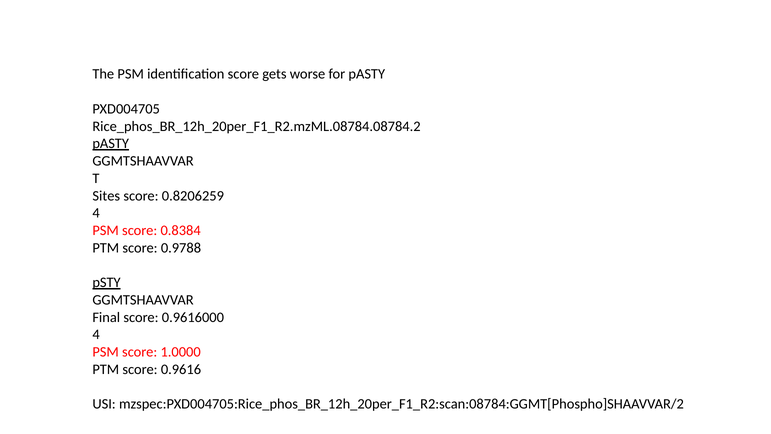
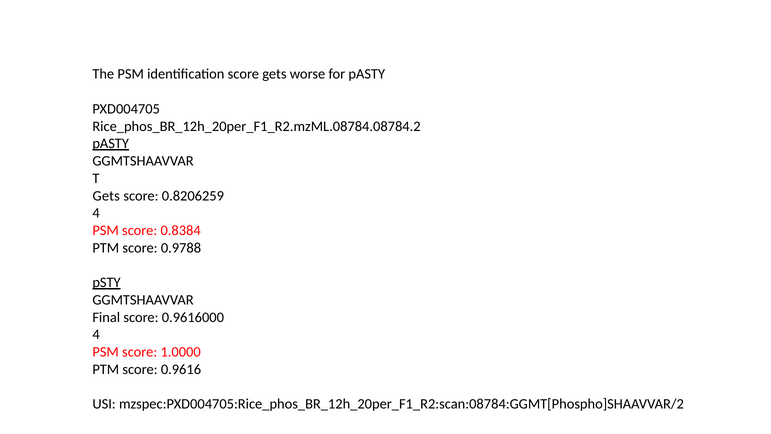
Sites at (106, 196): Sites -> Gets
